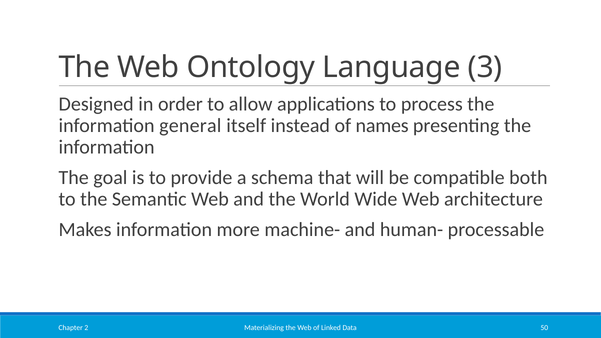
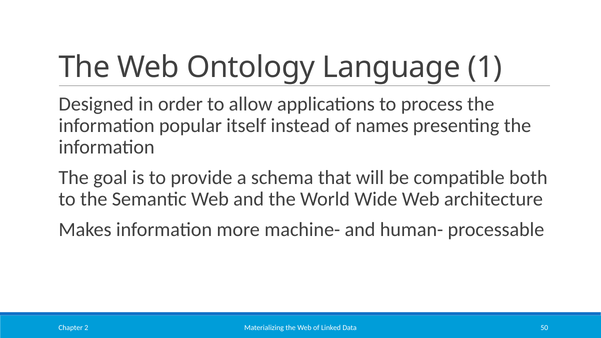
3: 3 -> 1
general: general -> popular
